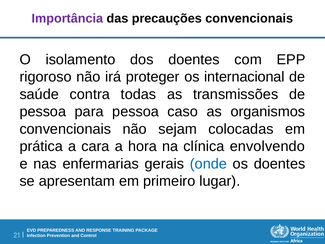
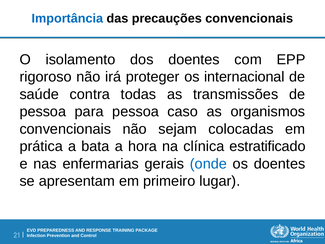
Importância colour: purple -> blue
cara: cara -> bata
envolvendo: envolvendo -> estratificado
